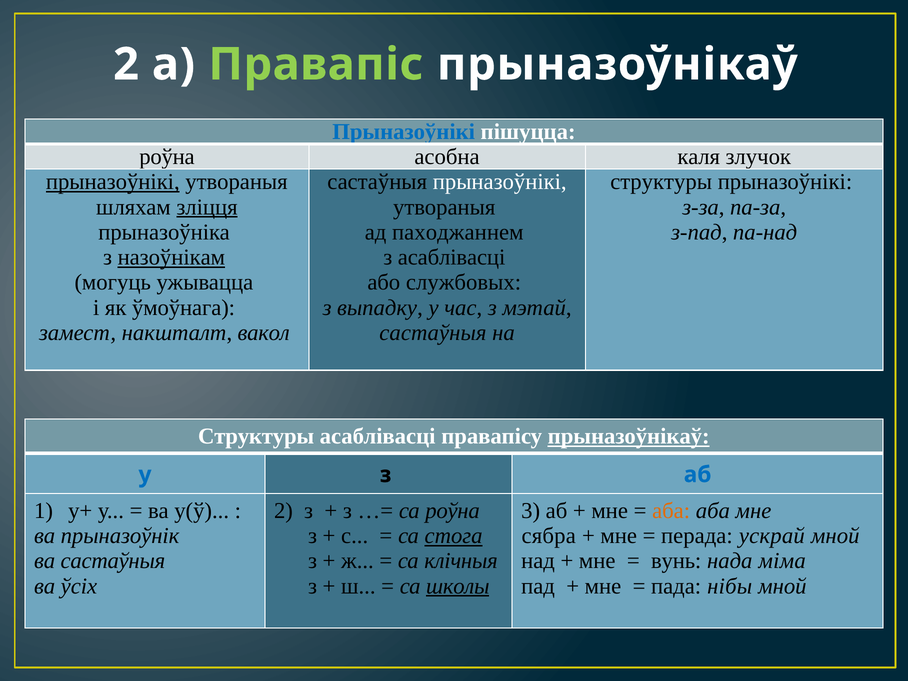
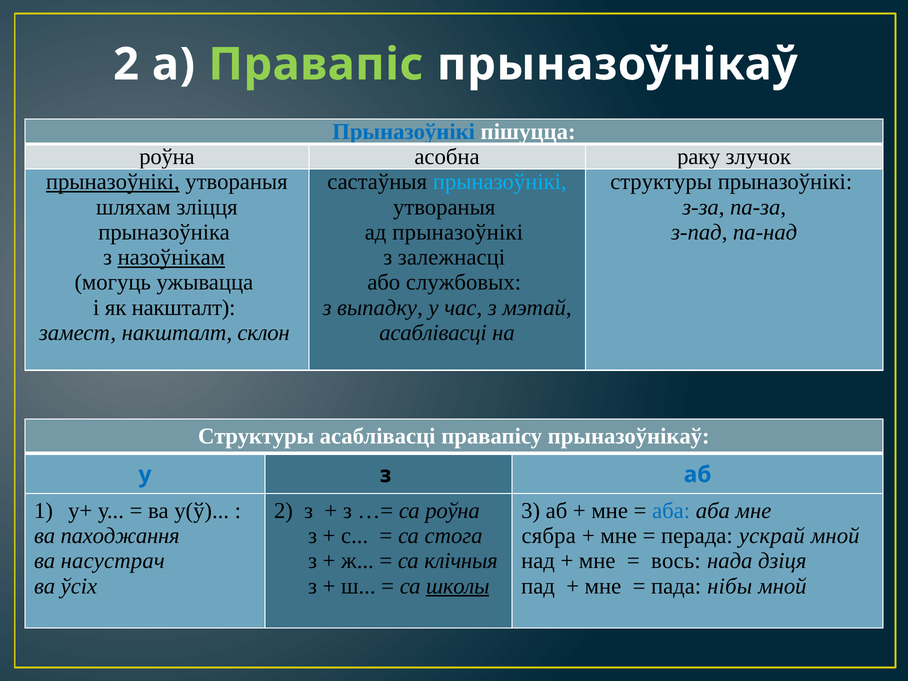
каля: каля -> раку
прыназоўнікі at (500, 182) colour: white -> light blue
зліцця underline: present -> none
ад паходжаннем: паходжаннем -> прыназоўнікі
з асаблівасці: асаблівасці -> залежнасці
як ўмоўнага: ўмоўнага -> накшталт
вакол: вакол -> склон
састаўныя at (433, 333): састаўныя -> асаблівасці
прыназоўнікаў at (629, 436) underline: present -> none
аба at (671, 511) colour: orange -> blue
прыназоўнік: прыназоўнік -> паходжання
стога underline: present -> none
ва састаўныя: састаўныя -> насустрач
вунь: вунь -> вось
міма: міма -> дзіця
